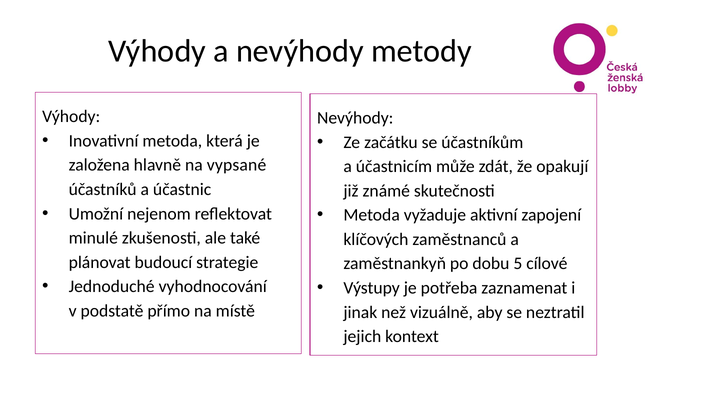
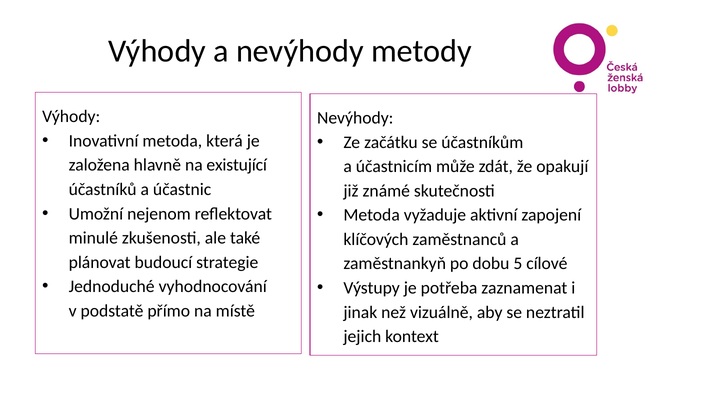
vypsané: vypsané -> existující
